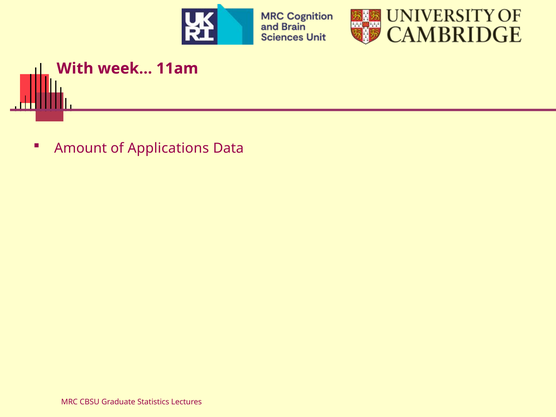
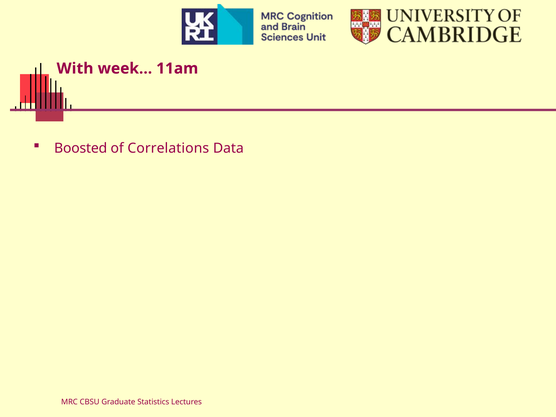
Amount: Amount -> Boosted
Applications: Applications -> Correlations
